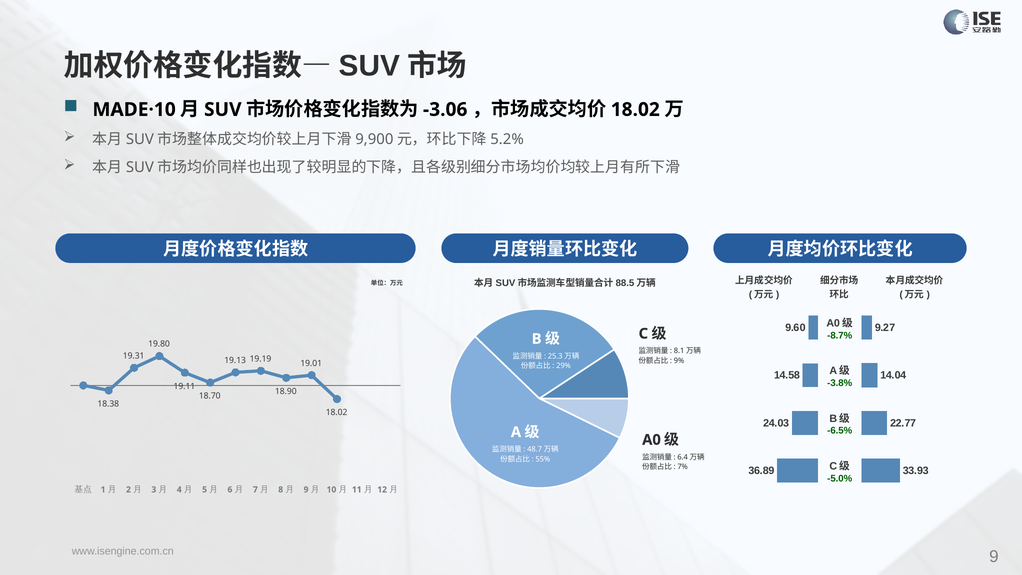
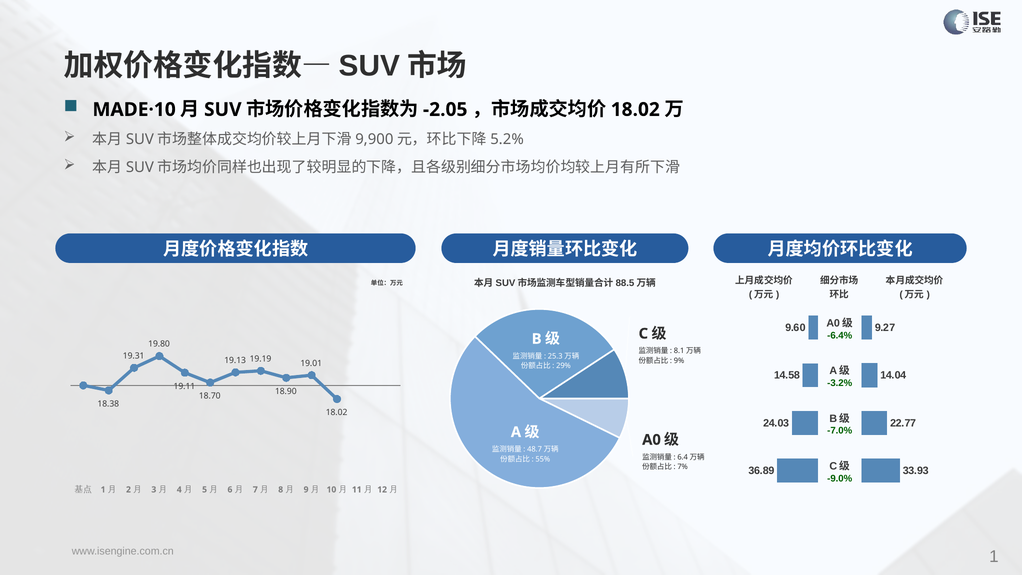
-3.06: -3.06 -> -2.05
-8.7%: -8.7% -> -6.4%
-3.8%: -3.8% -> -3.2%
-6.5%: -6.5% -> -7.0%
-5.0%: -5.0% -> -9.0%
9 at (994, 557): 9 -> 1
